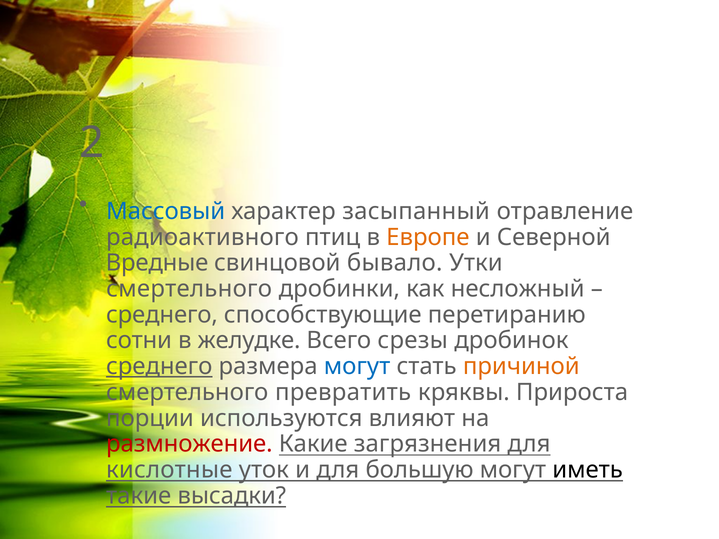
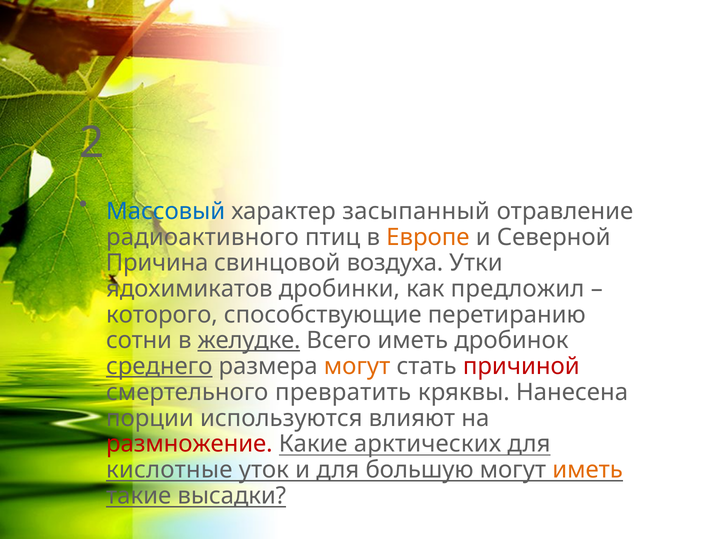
Вредные: Вредные -> Причина
бывало: бывало -> воздуха
смертельного at (189, 289): смертельного -> ядохимикатов
несложный: несложный -> предложил
среднего at (162, 315): среднего -> которого
желудке underline: none -> present
Всего срезы: срезы -> иметь
могут at (357, 367) colour: blue -> orange
причиной colour: orange -> red
Прироста: Прироста -> Нанесена
загрязнения: загрязнения -> арктических
иметь at (588, 470) colour: black -> orange
